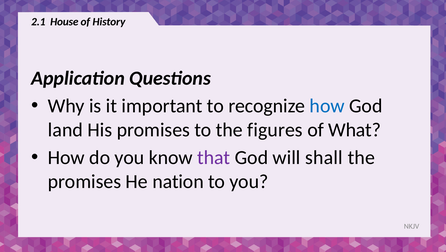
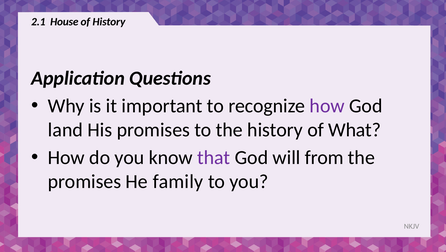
how at (327, 106) colour: blue -> purple
the figures: figures -> history
shall: shall -> from
nation: nation -> family
